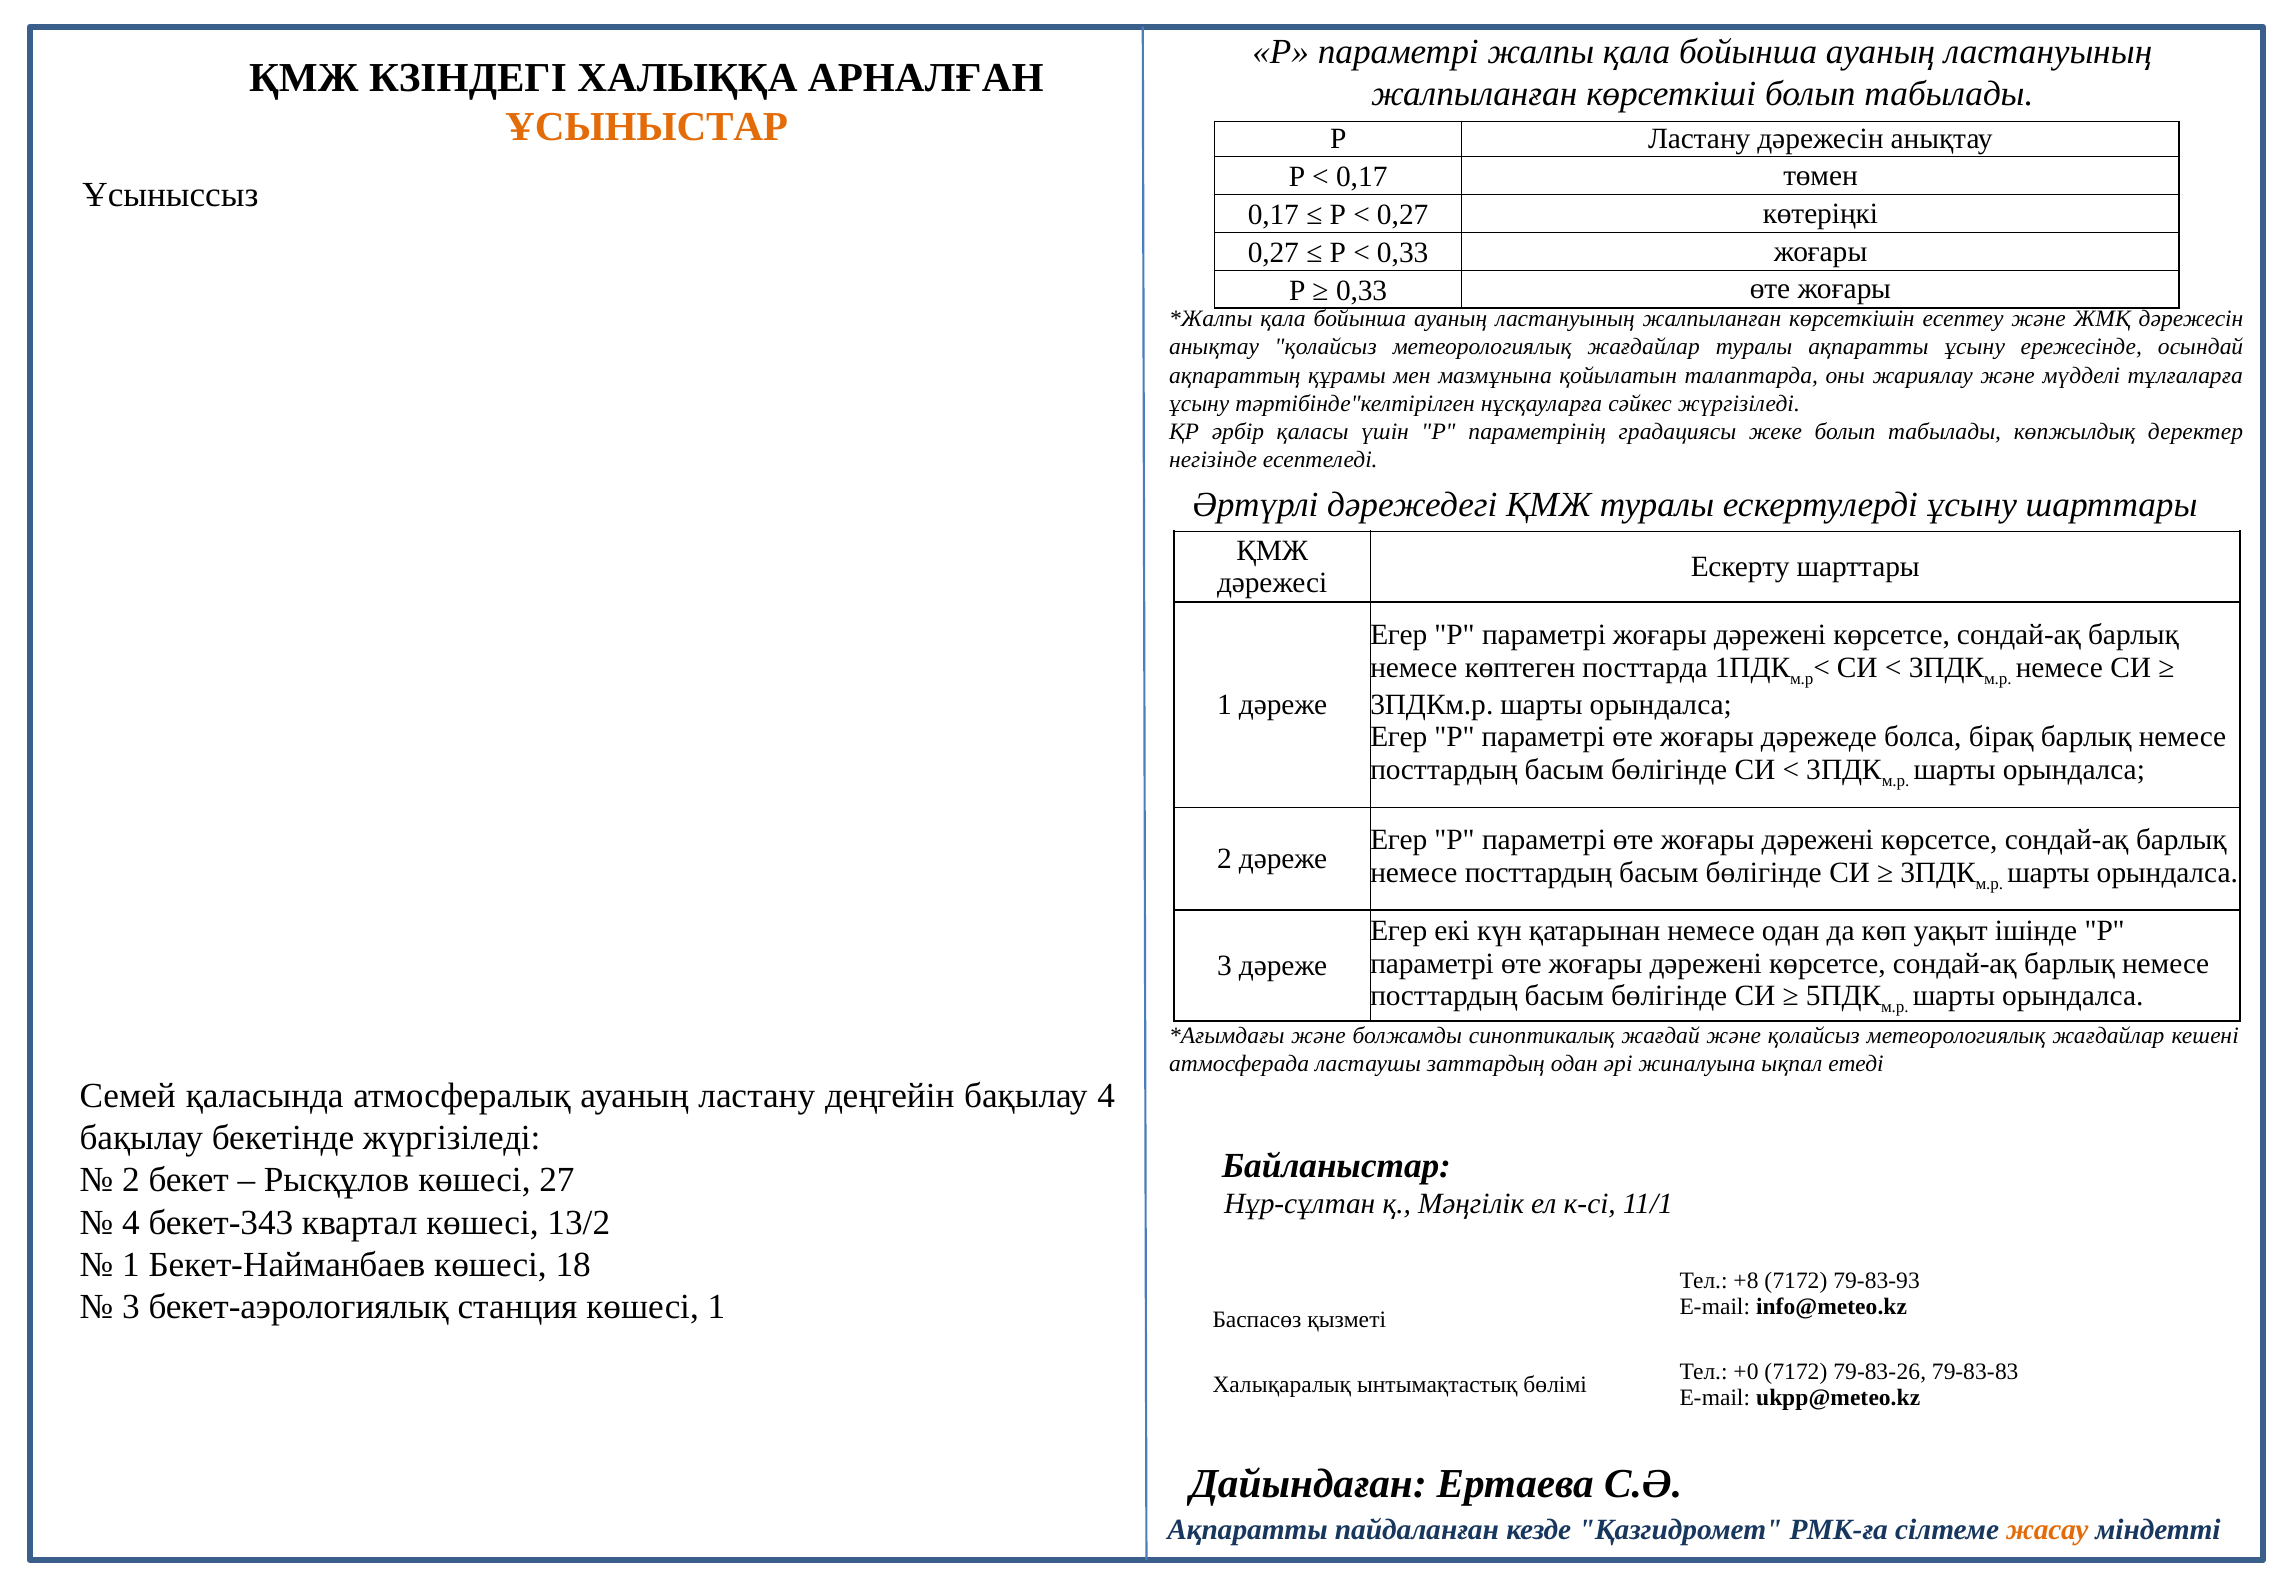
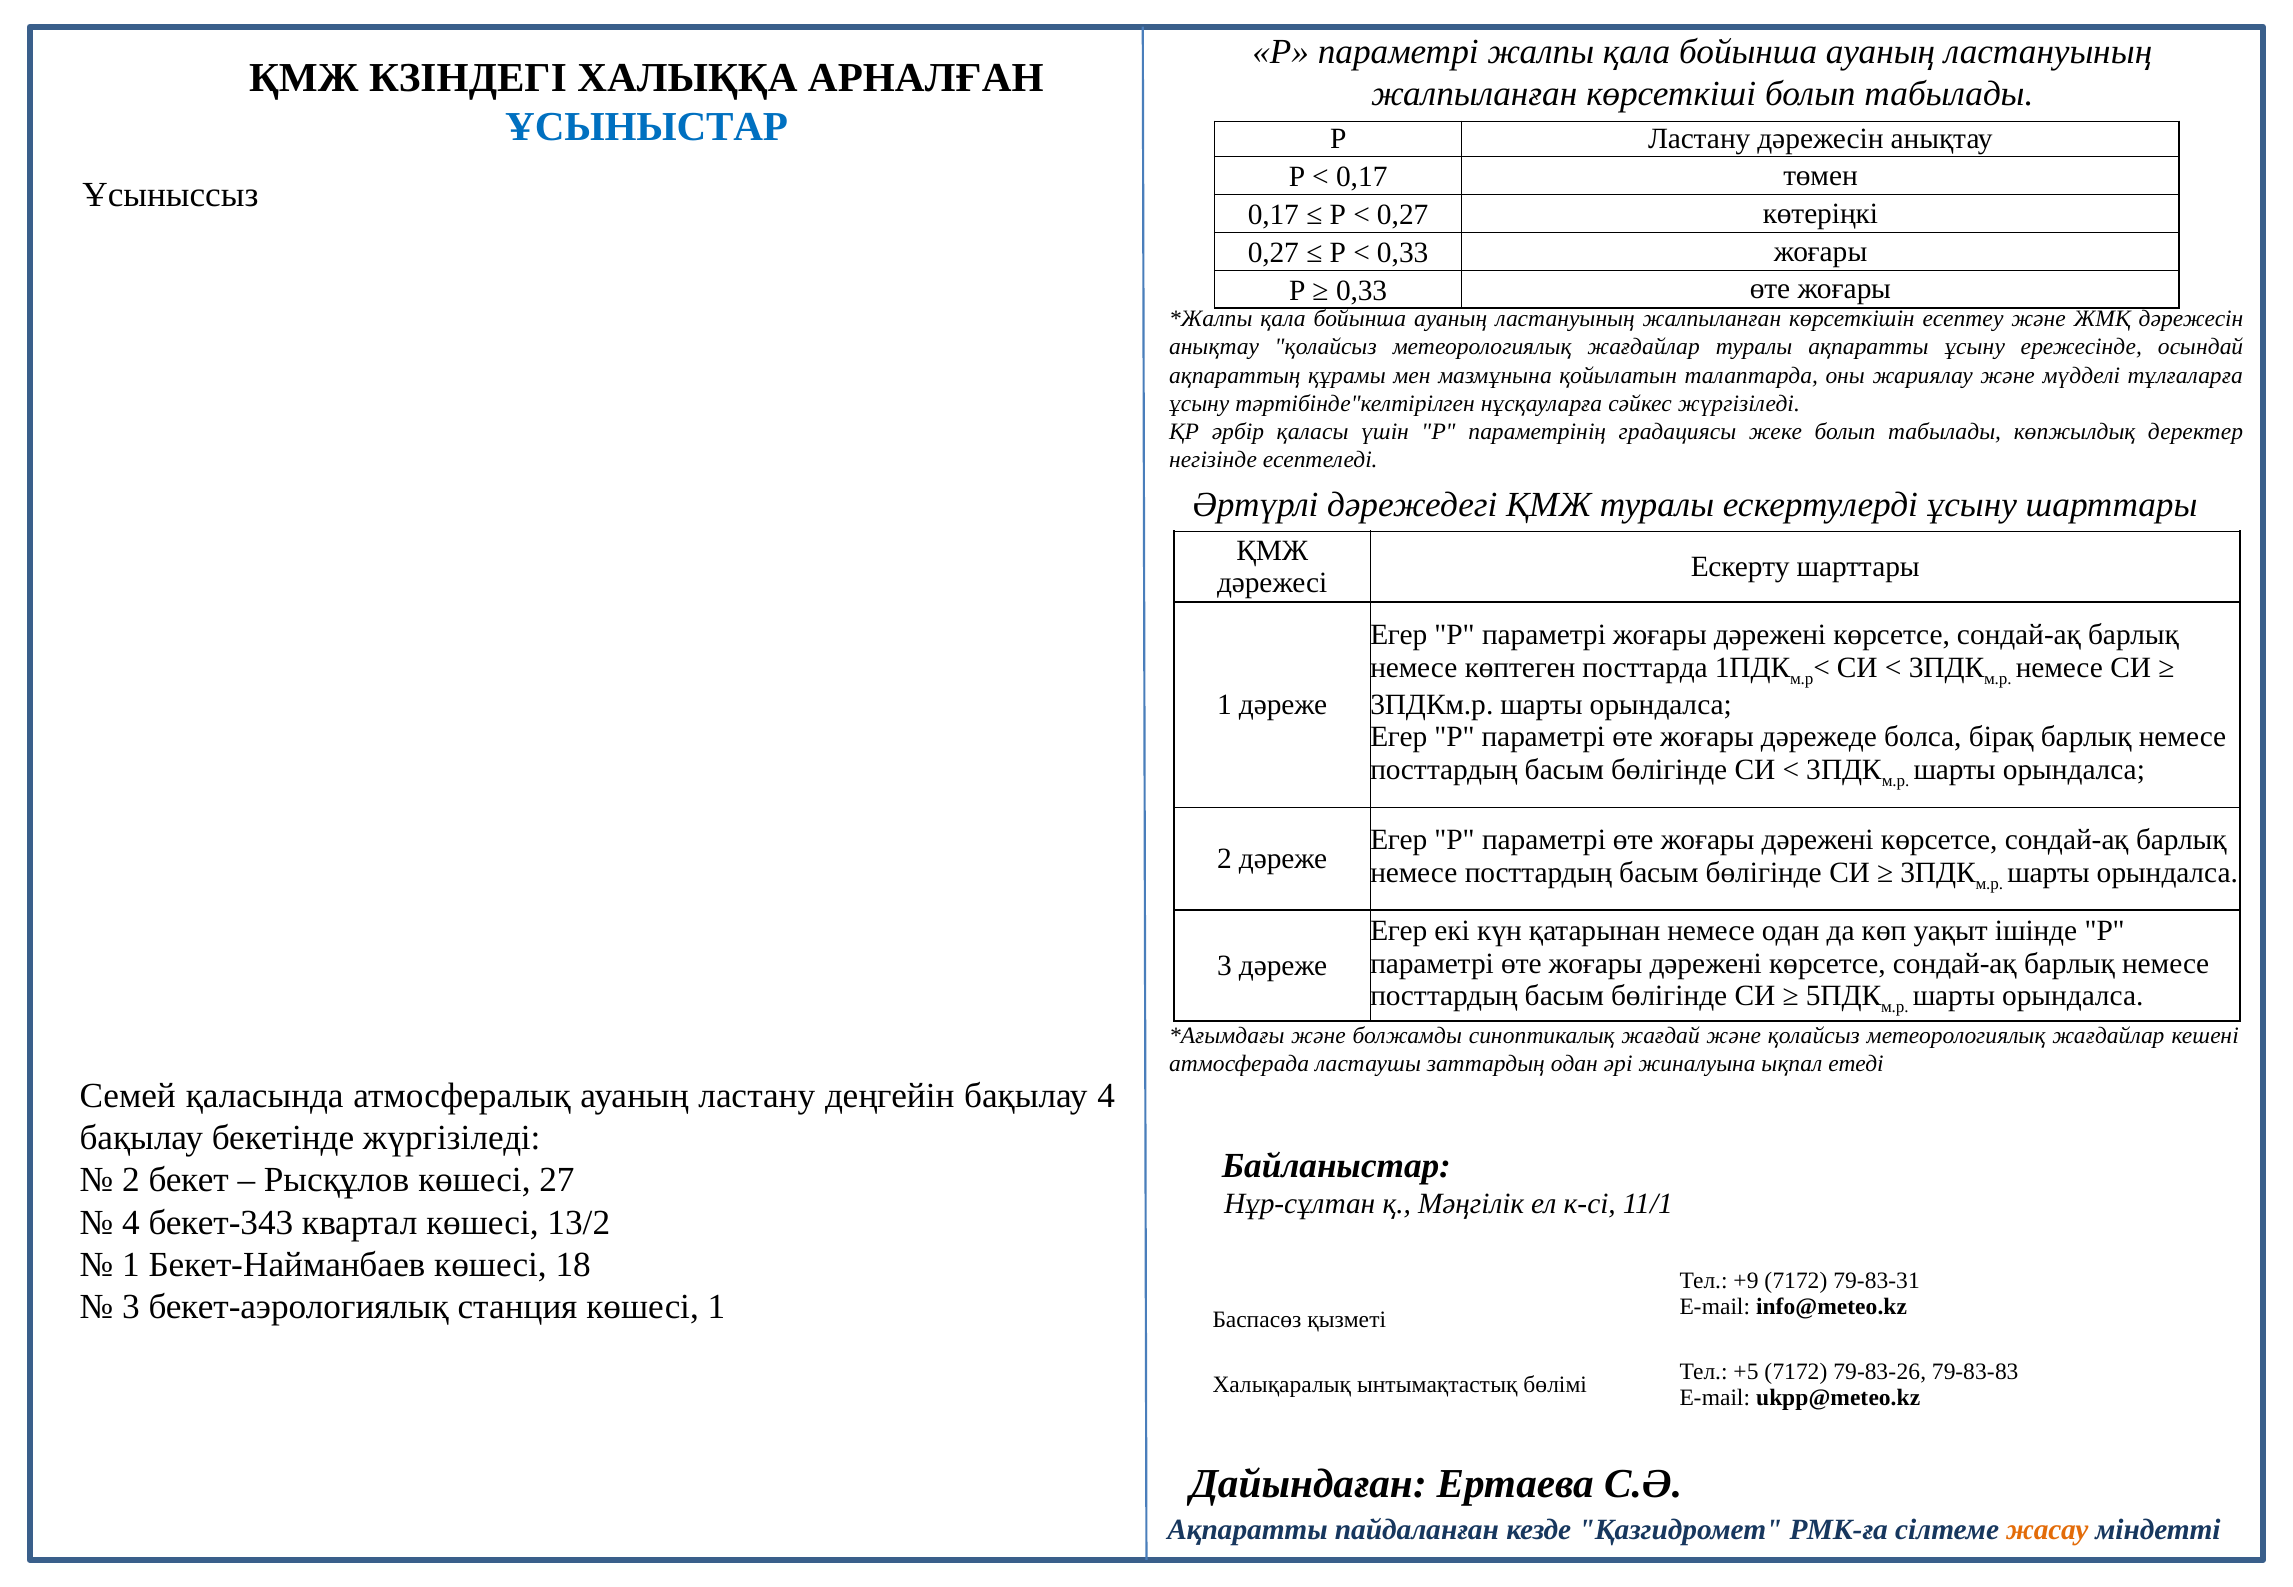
ҰСЫНЫСТАР colour: orange -> blue
+8: +8 -> +9
79-83-93: 79-83-93 -> 79-83-31
+0: +0 -> +5
